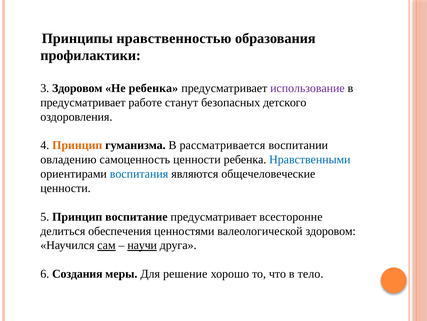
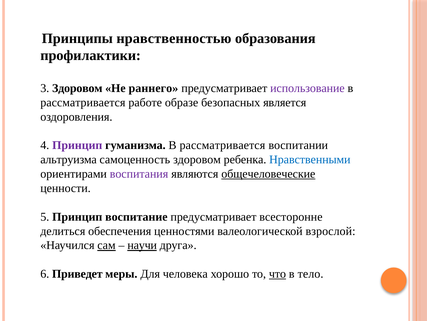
Не ребенка: ребенка -> раннего
предусматривает at (83, 102): предусматривает -> рассматривается
станут: станут -> образе
детского: детского -> является
Принцип at (77, 145) colour: orange -> purple
овладению: овладению -> альтруизма
самоценность ценности: ценности -> здоровом
воспитания colour: blue -> purple
общечеловеческие underline: none -> present
валеологической здоровом: здоровом -> взрослой
Создания: Создания -> Приведет
решение: решение -> человека
что underline: none -> present
